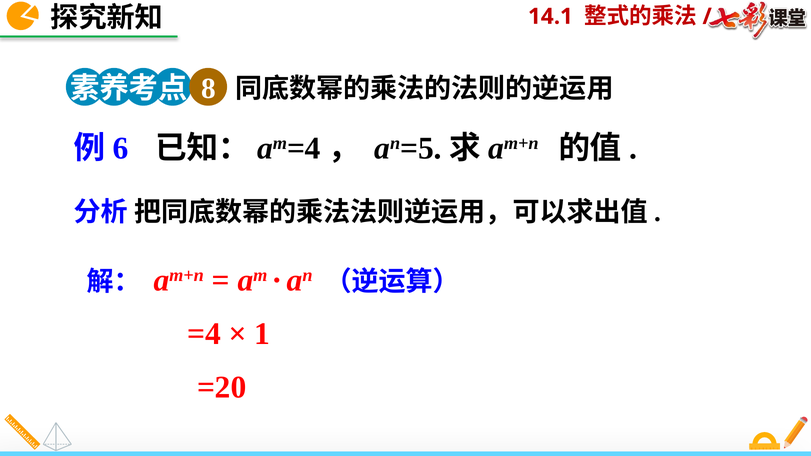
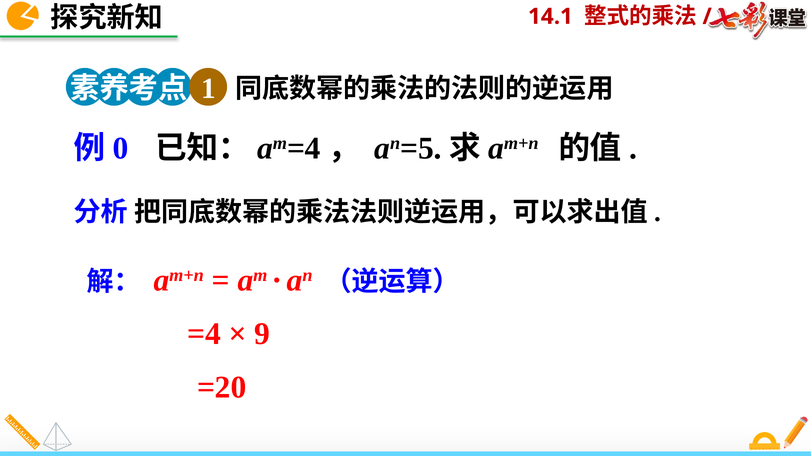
8: 8 -> 1
6: 6 -> 0
1: 1 -> 9
